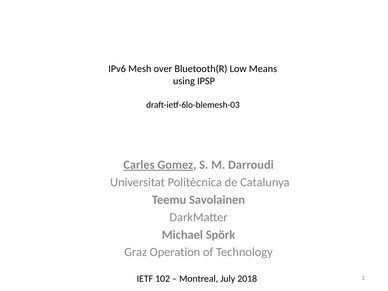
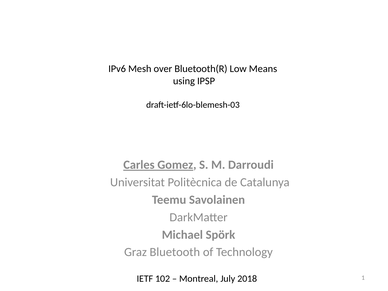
Operation: Operation -> Bluetooth
